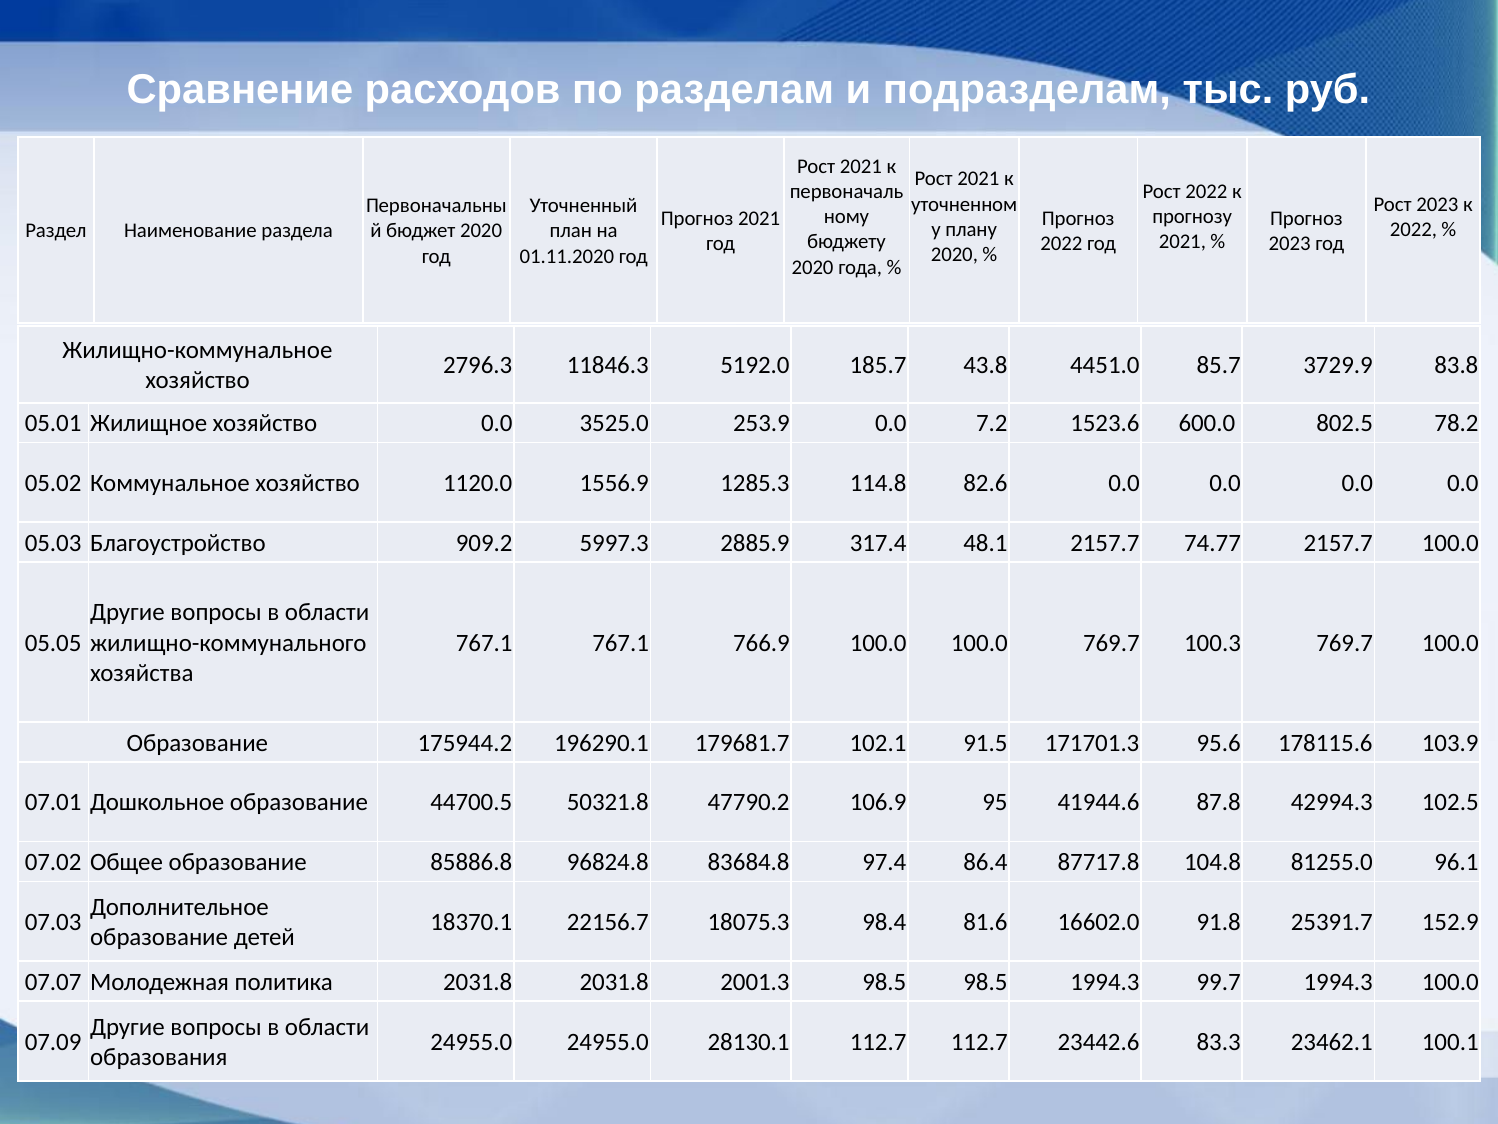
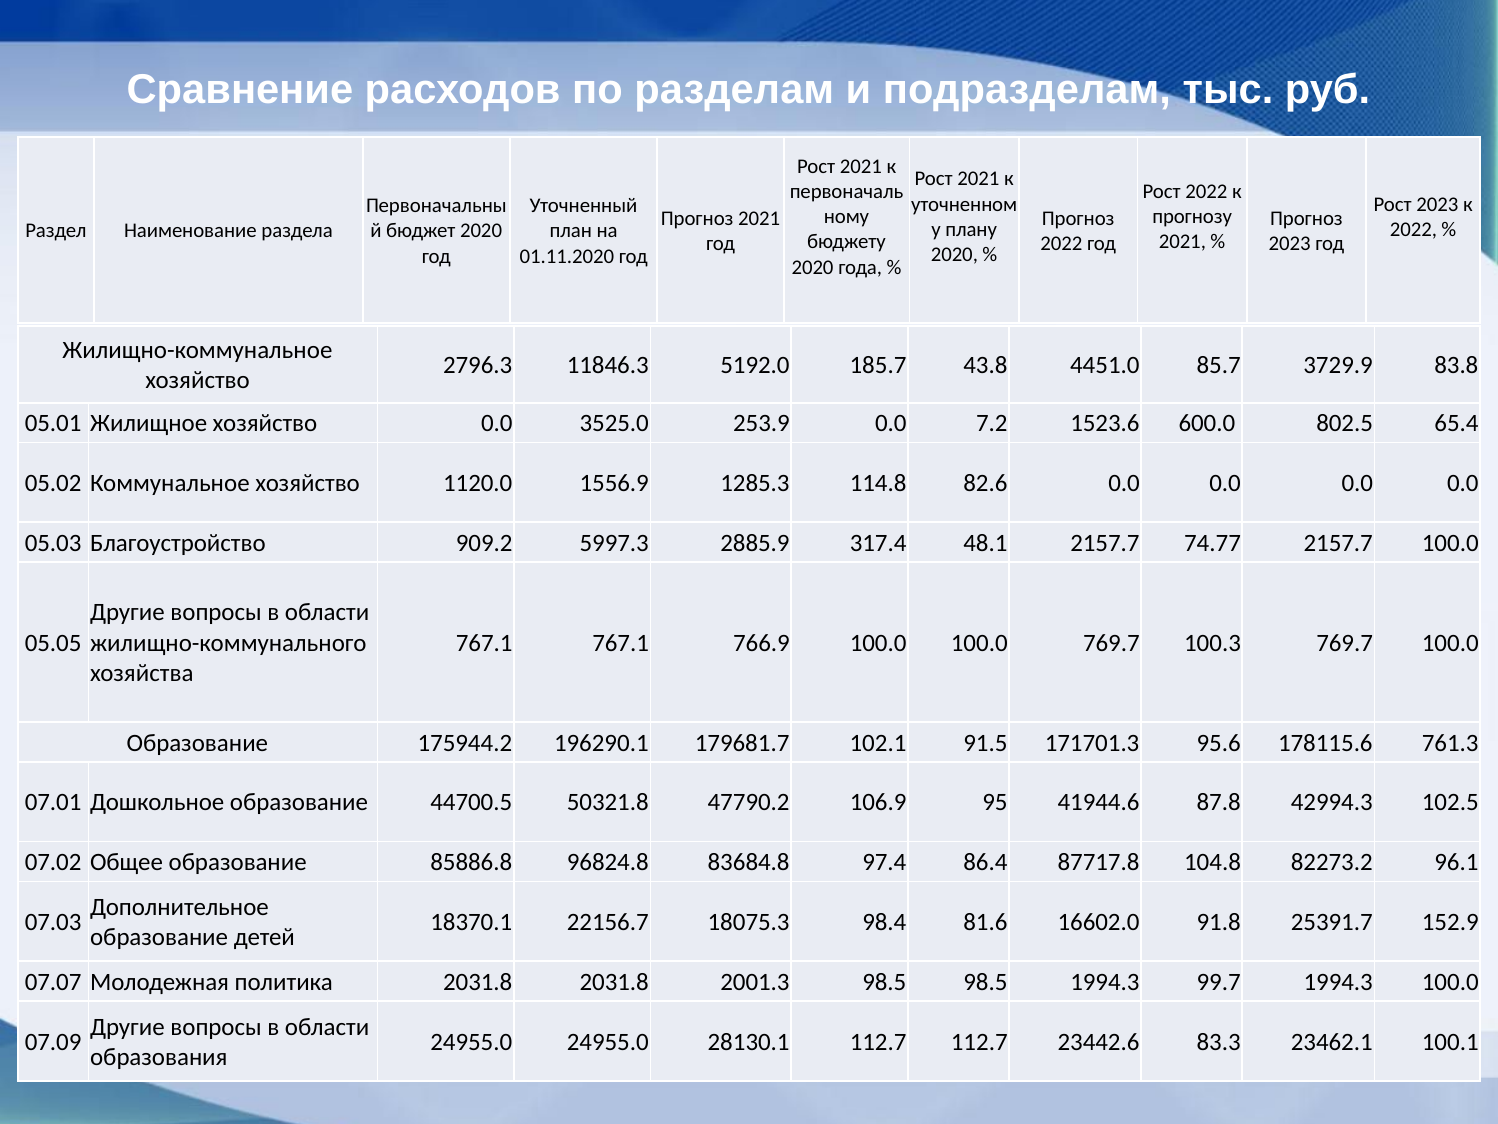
78.2: 78.2 -> 65.4
103.9: 103.9 -> 761.3
81255.0: 81255.0 -> 82273.2
